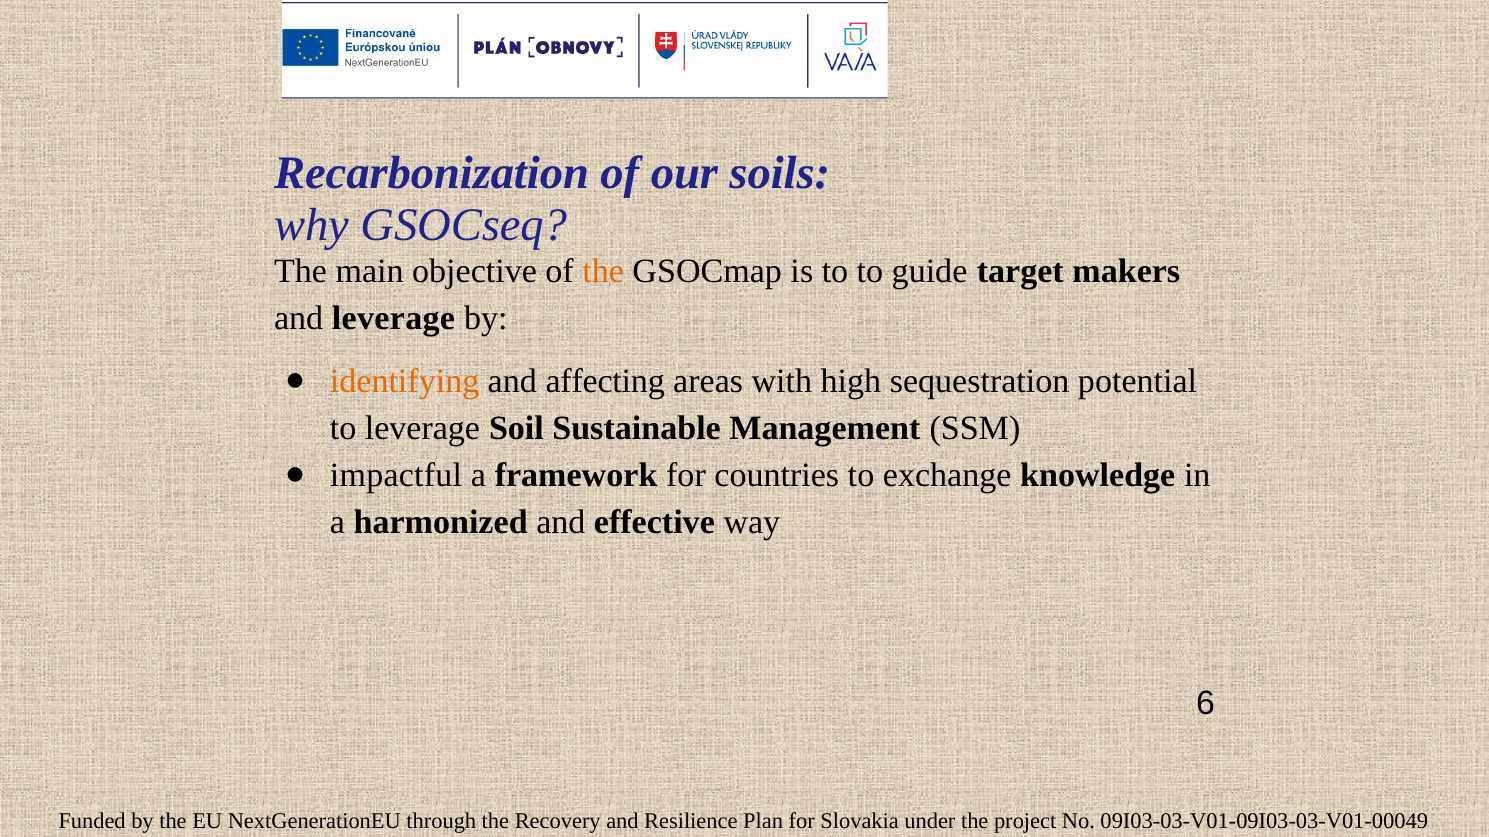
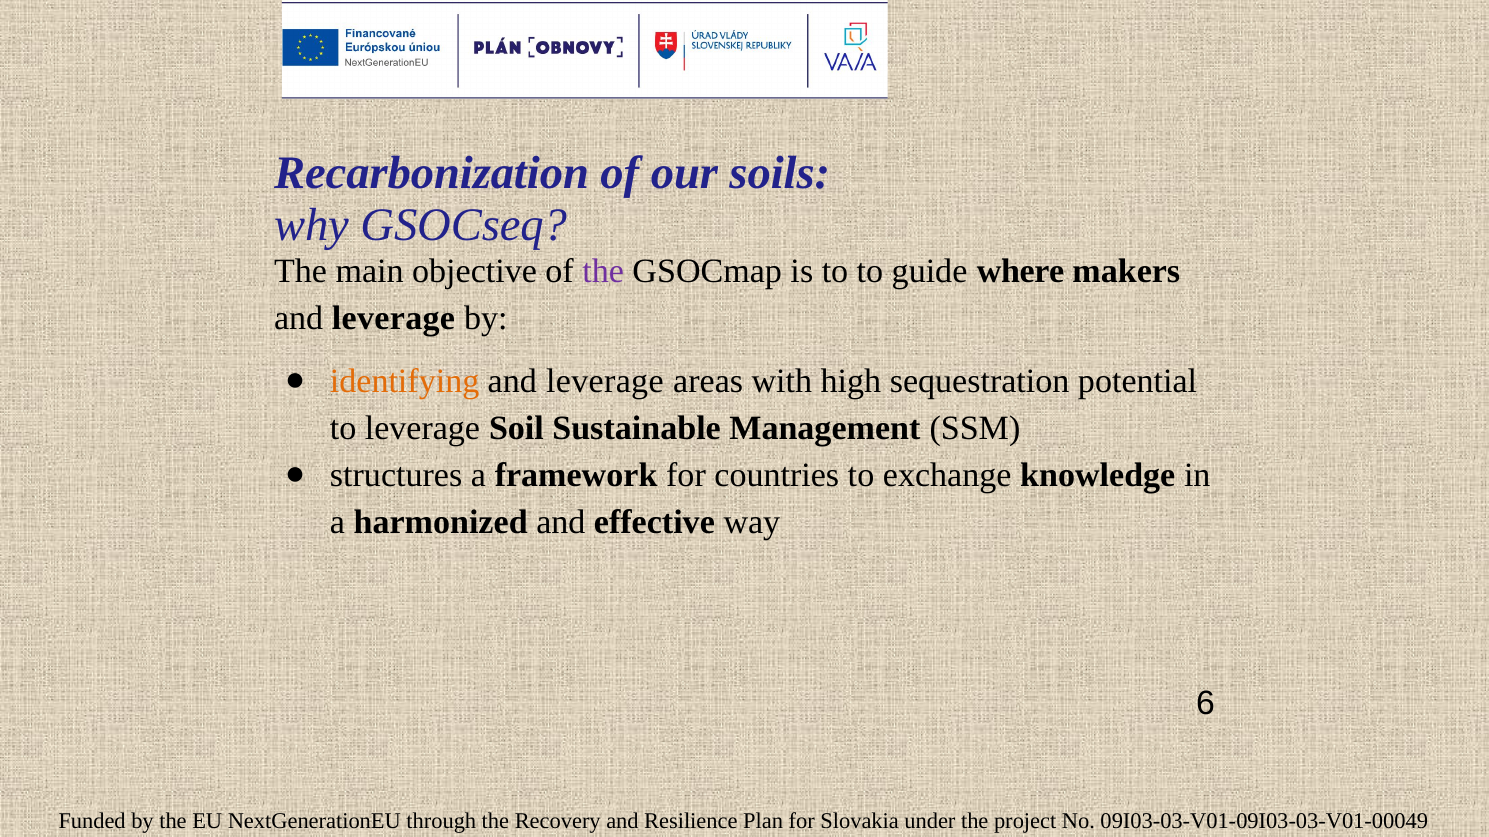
the at (603, 272) colour: orange -> purple
target: target -> where
affecting at (605, 381): affecting -> leverage
impactful: impactful -> structures
